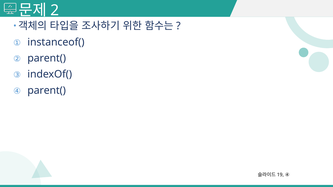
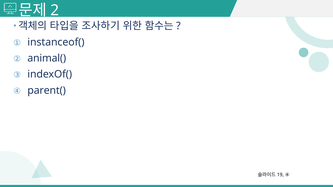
parent( at (47, 58): parent( -> animal(
